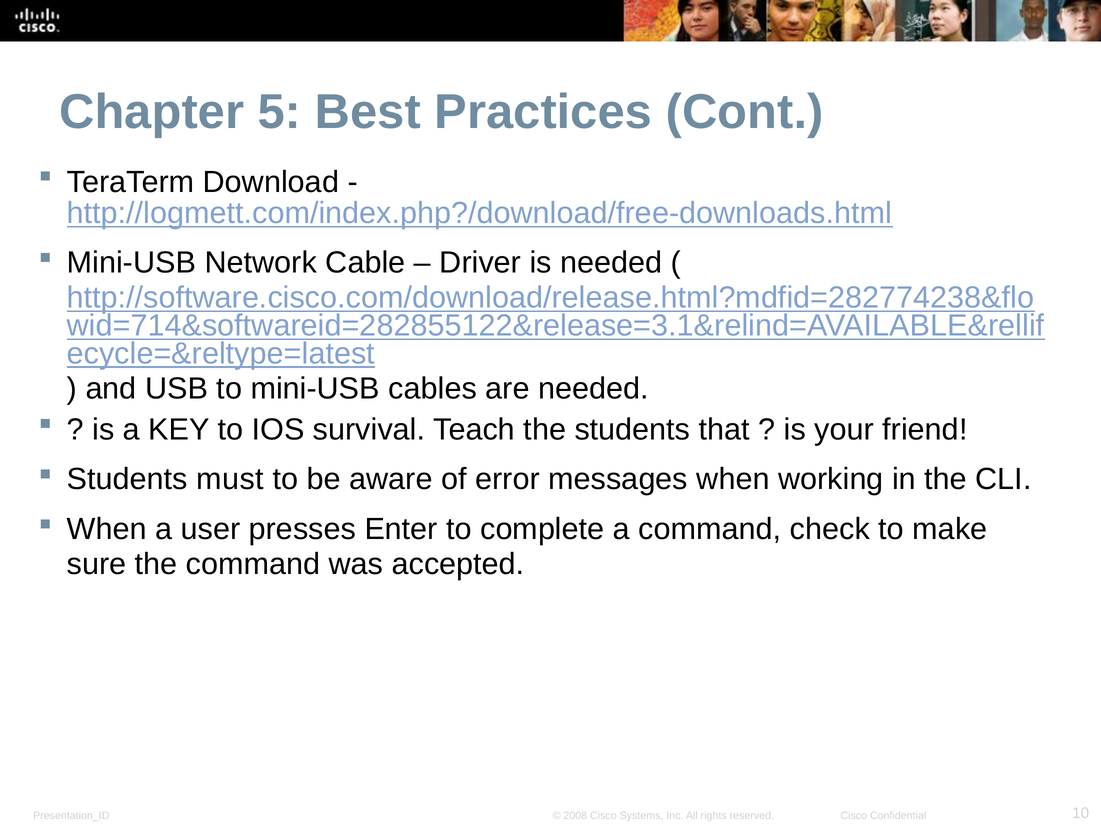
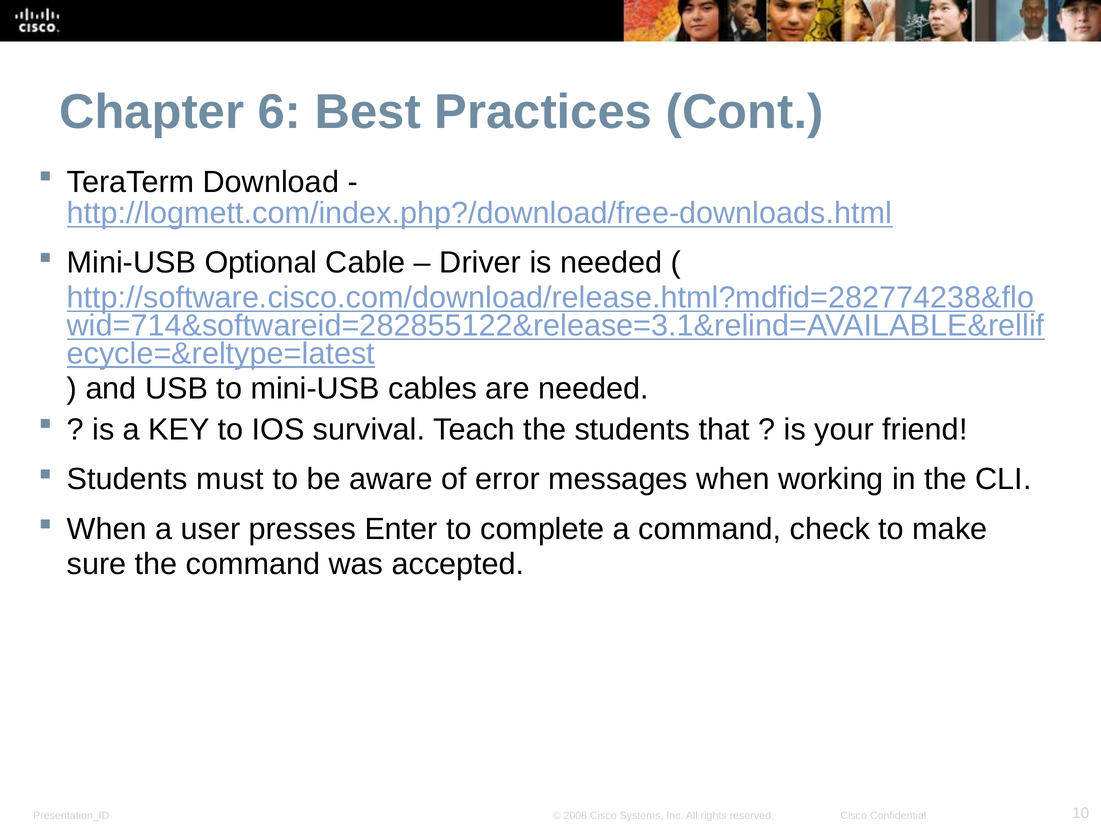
5: 5 -> 6
Network: Network -> Optional
